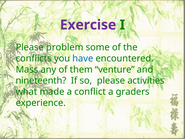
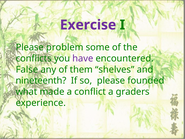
have colour: blue -> purple
Mass: Mass -> False
venture: venture -> shelves
activities: activities -> founded
